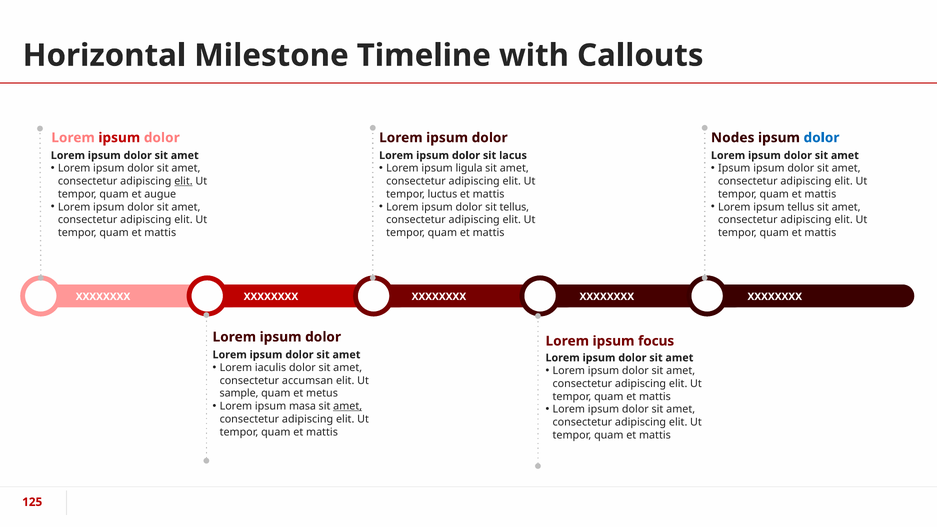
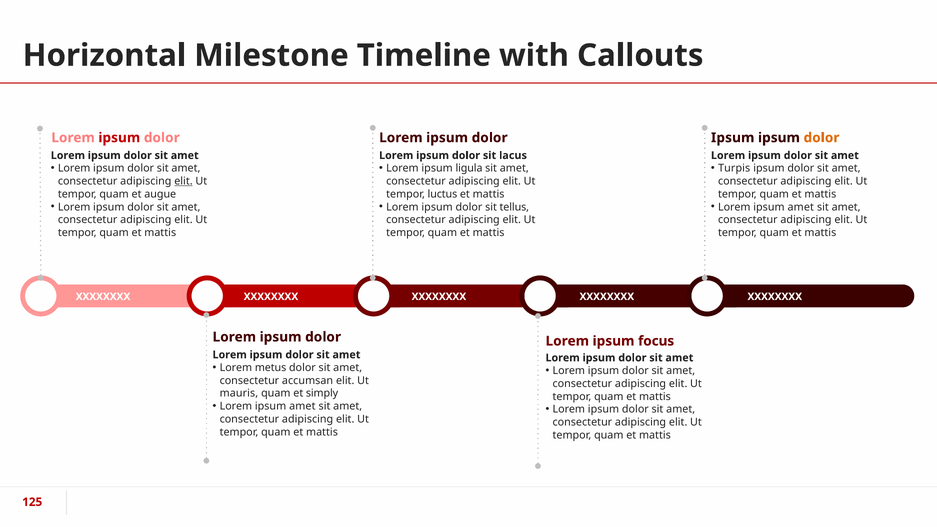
dolor Nodes: Nodes -> Ipsum
dolor at (821, 138) colour: blue -> orange
Ipsum at (734, 168): Ipsum -> Turpis
tellus at (801, 207): tellus -> amet
iaculis: iaculis -> metus
sample: sample -> mauris
metus: metus -> simply
masa at (302, 406): masa -> amet
amet at (348, 406) underline: present -> none
